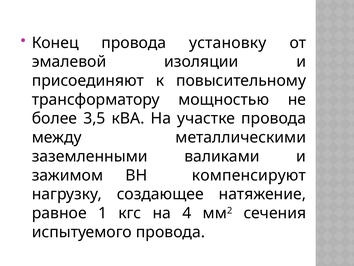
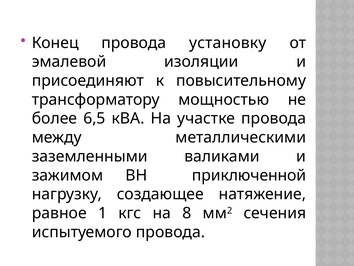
3,5: 3,5 -> 6,5
компенсируют: компенсируют -> приключенной
4: 4 -> 8
